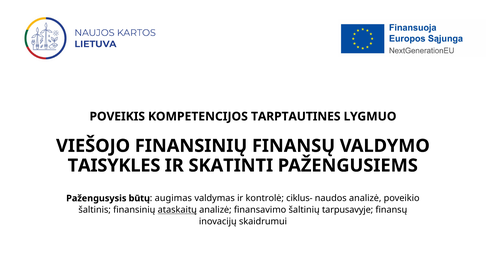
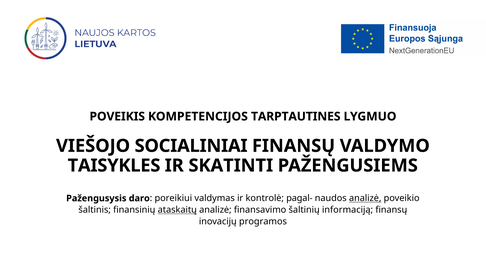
VIEŠOJO FINANSINIŲ: FINANSINIŲ -> SOCIALINIAI
būtų: būtų -> daro
augimas: augimas -> poreikiui
ciklus-: ciklus- -> pagal-
analizė at (365, 199) underline: none -> present
tarpusavyje: tarpusavyje -> informaciją
skaidrumui: skaidrumui -> programos
